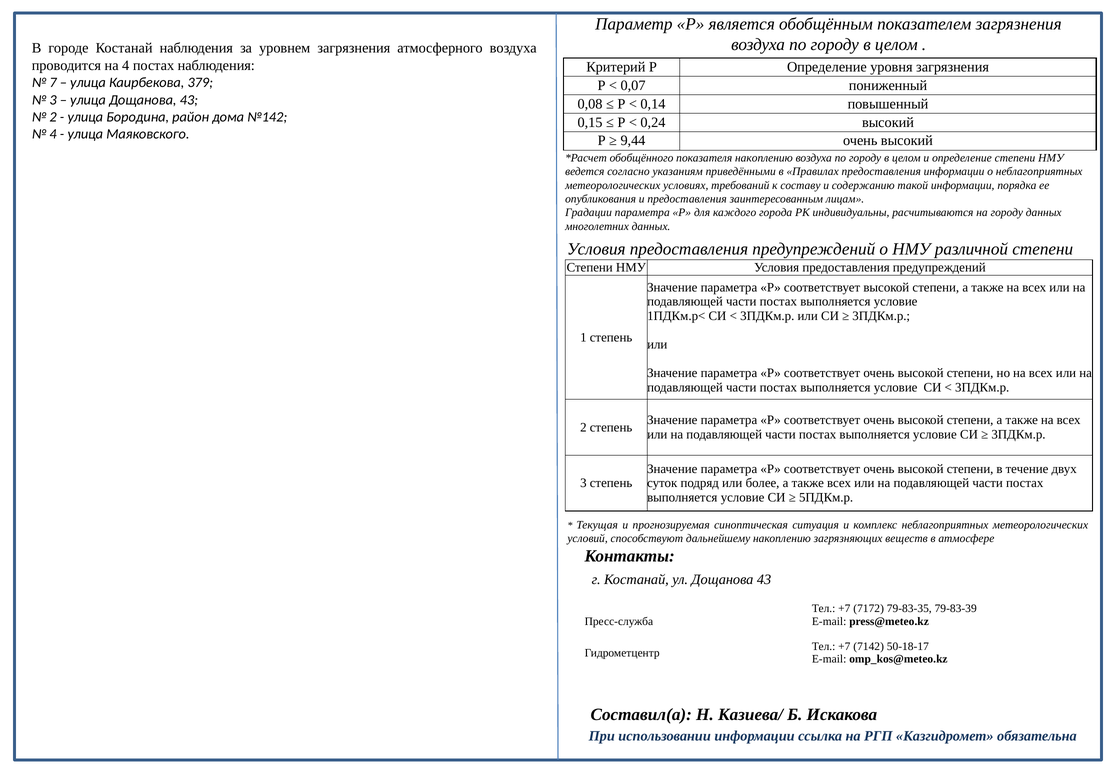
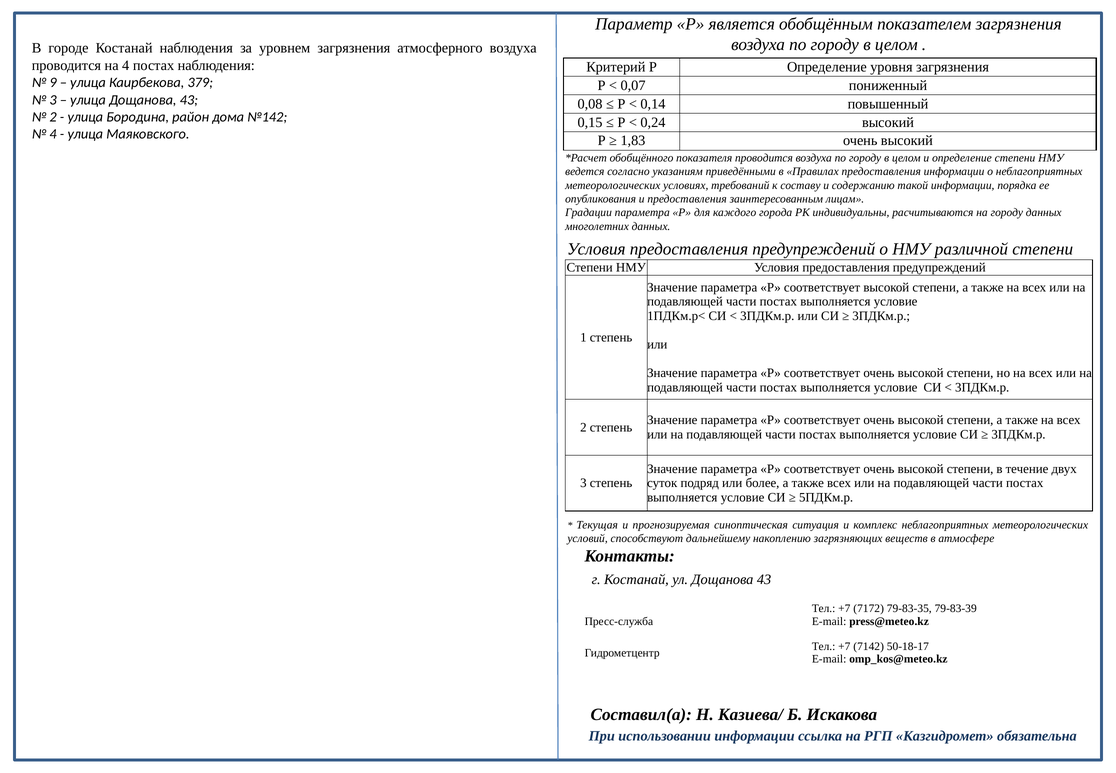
7: 7 -> 9
9,44: 9,44 -> 1,83
показателя накоплению: накоплению -> проводится
